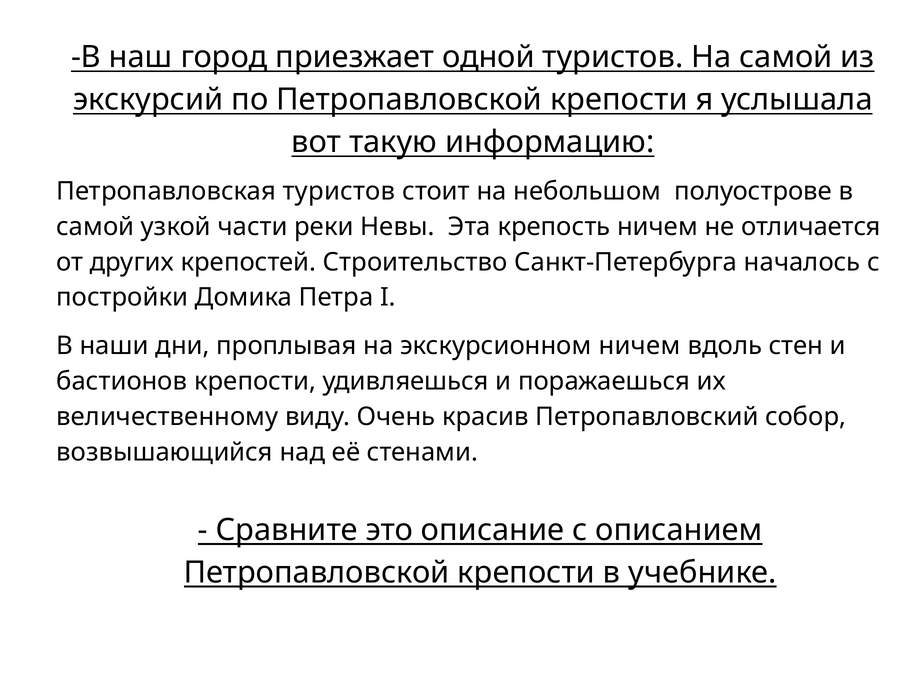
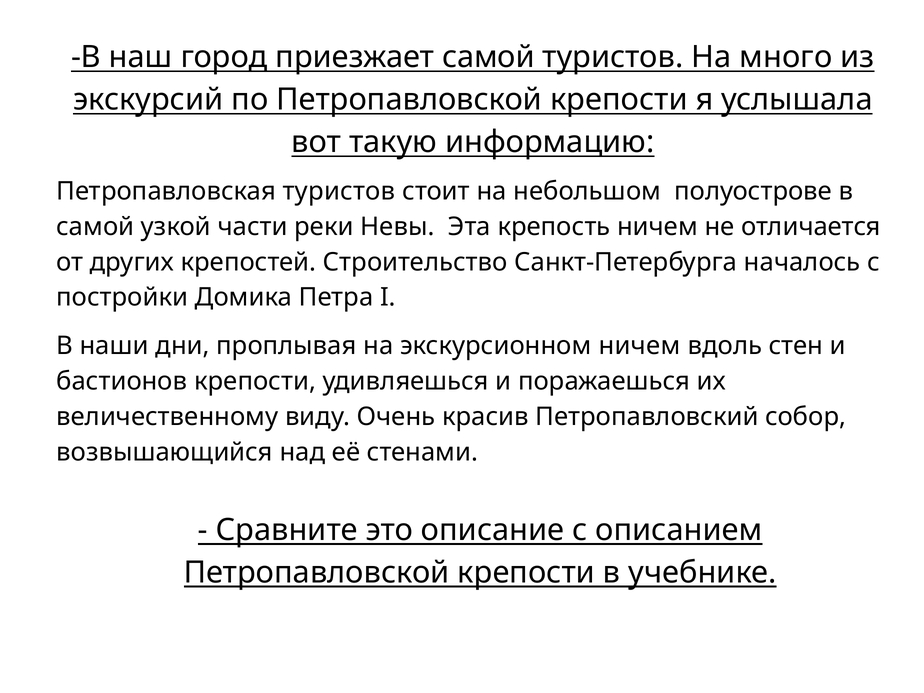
приезжает одной: одной -> самой
На самой: самой -> много
